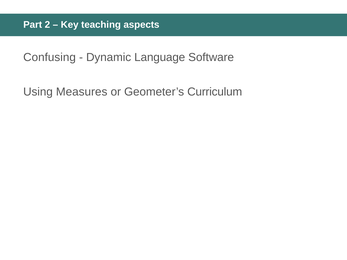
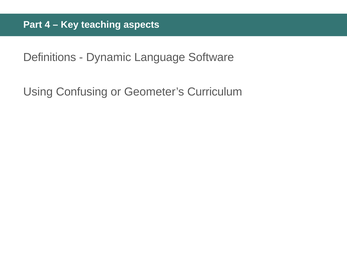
2: 2 -> 4
Confusing: Confusing -> Definitions
Measures: Measures -> Confusing
